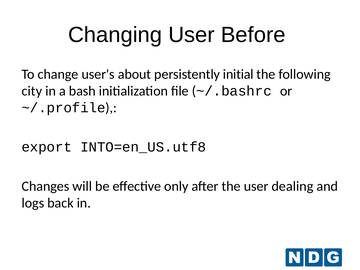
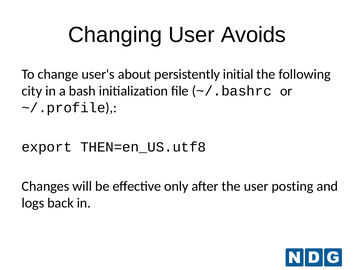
Before: Before -> Avoids
INTO=en_US.utf8: INTO=en_US.utf8 -> THEN=en_US.utf8
dealing: dealing -> posting
